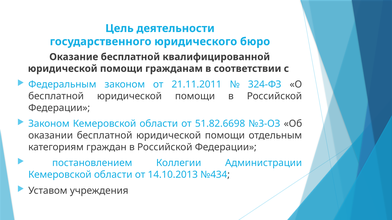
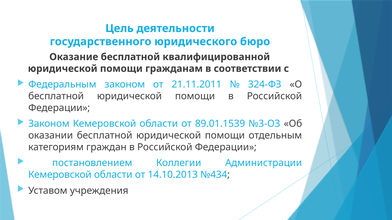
51.82.6698: 51.82.6698 -> 89.01.1539
